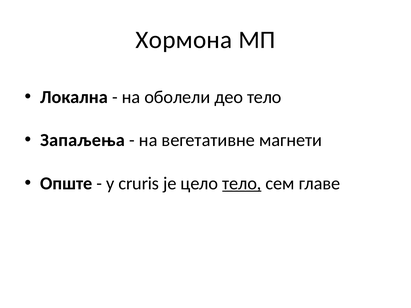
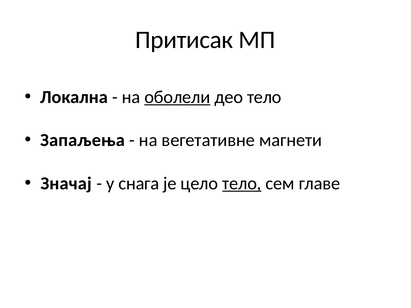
Хормона: Хормона -> Притисак
оболели underline: none -> present
Опште: Опште -> Значај
cruris: cruris -> снага
